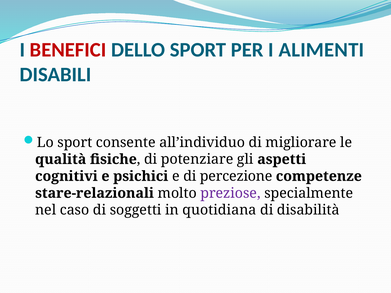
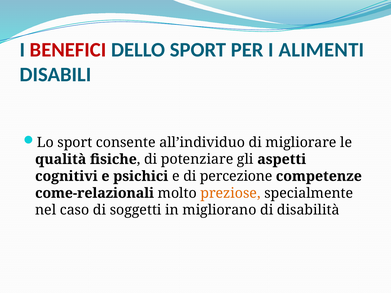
stare-relazionali: stare-relazionali -> come-relazionali
preziose colour: purple -> orange
quotidiana: quotidiana -> migliorano
